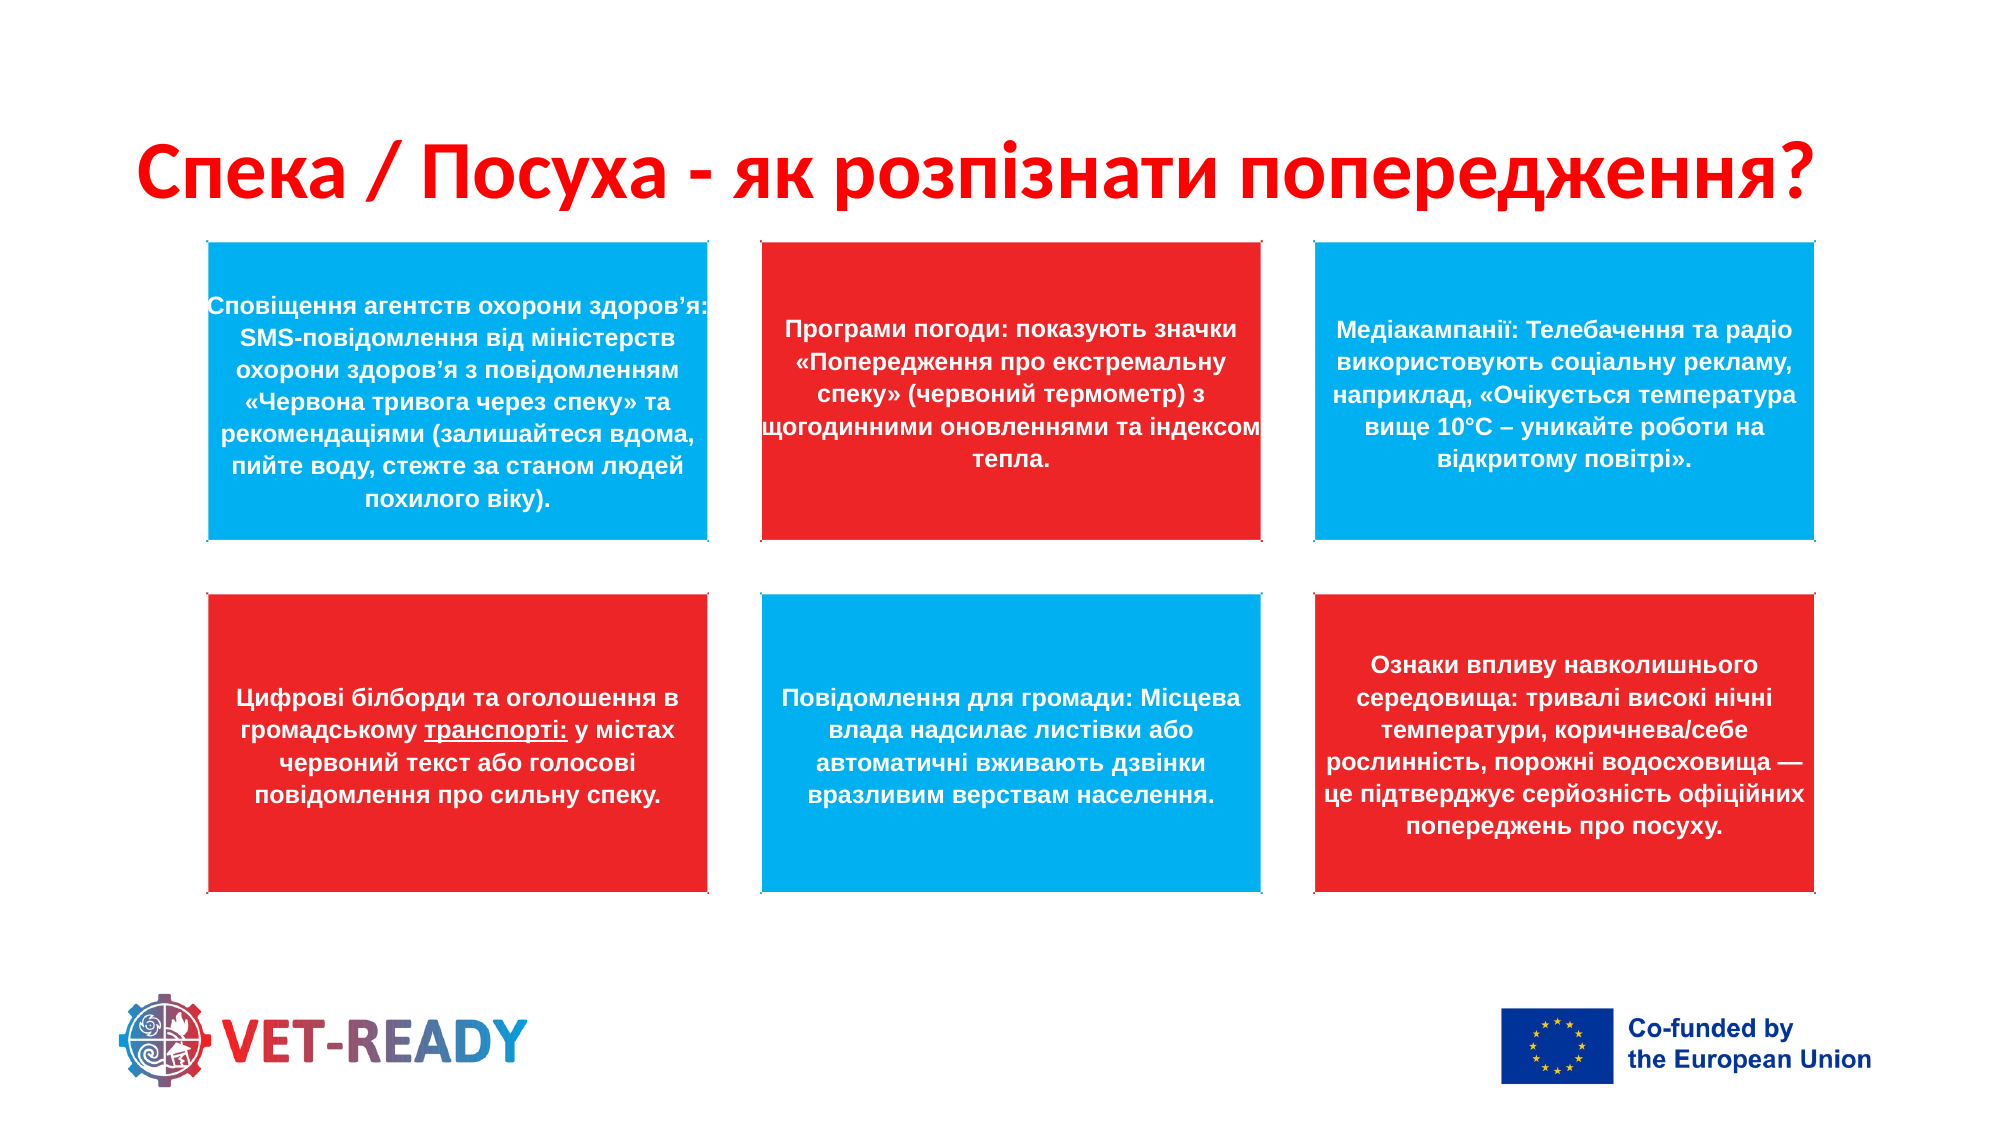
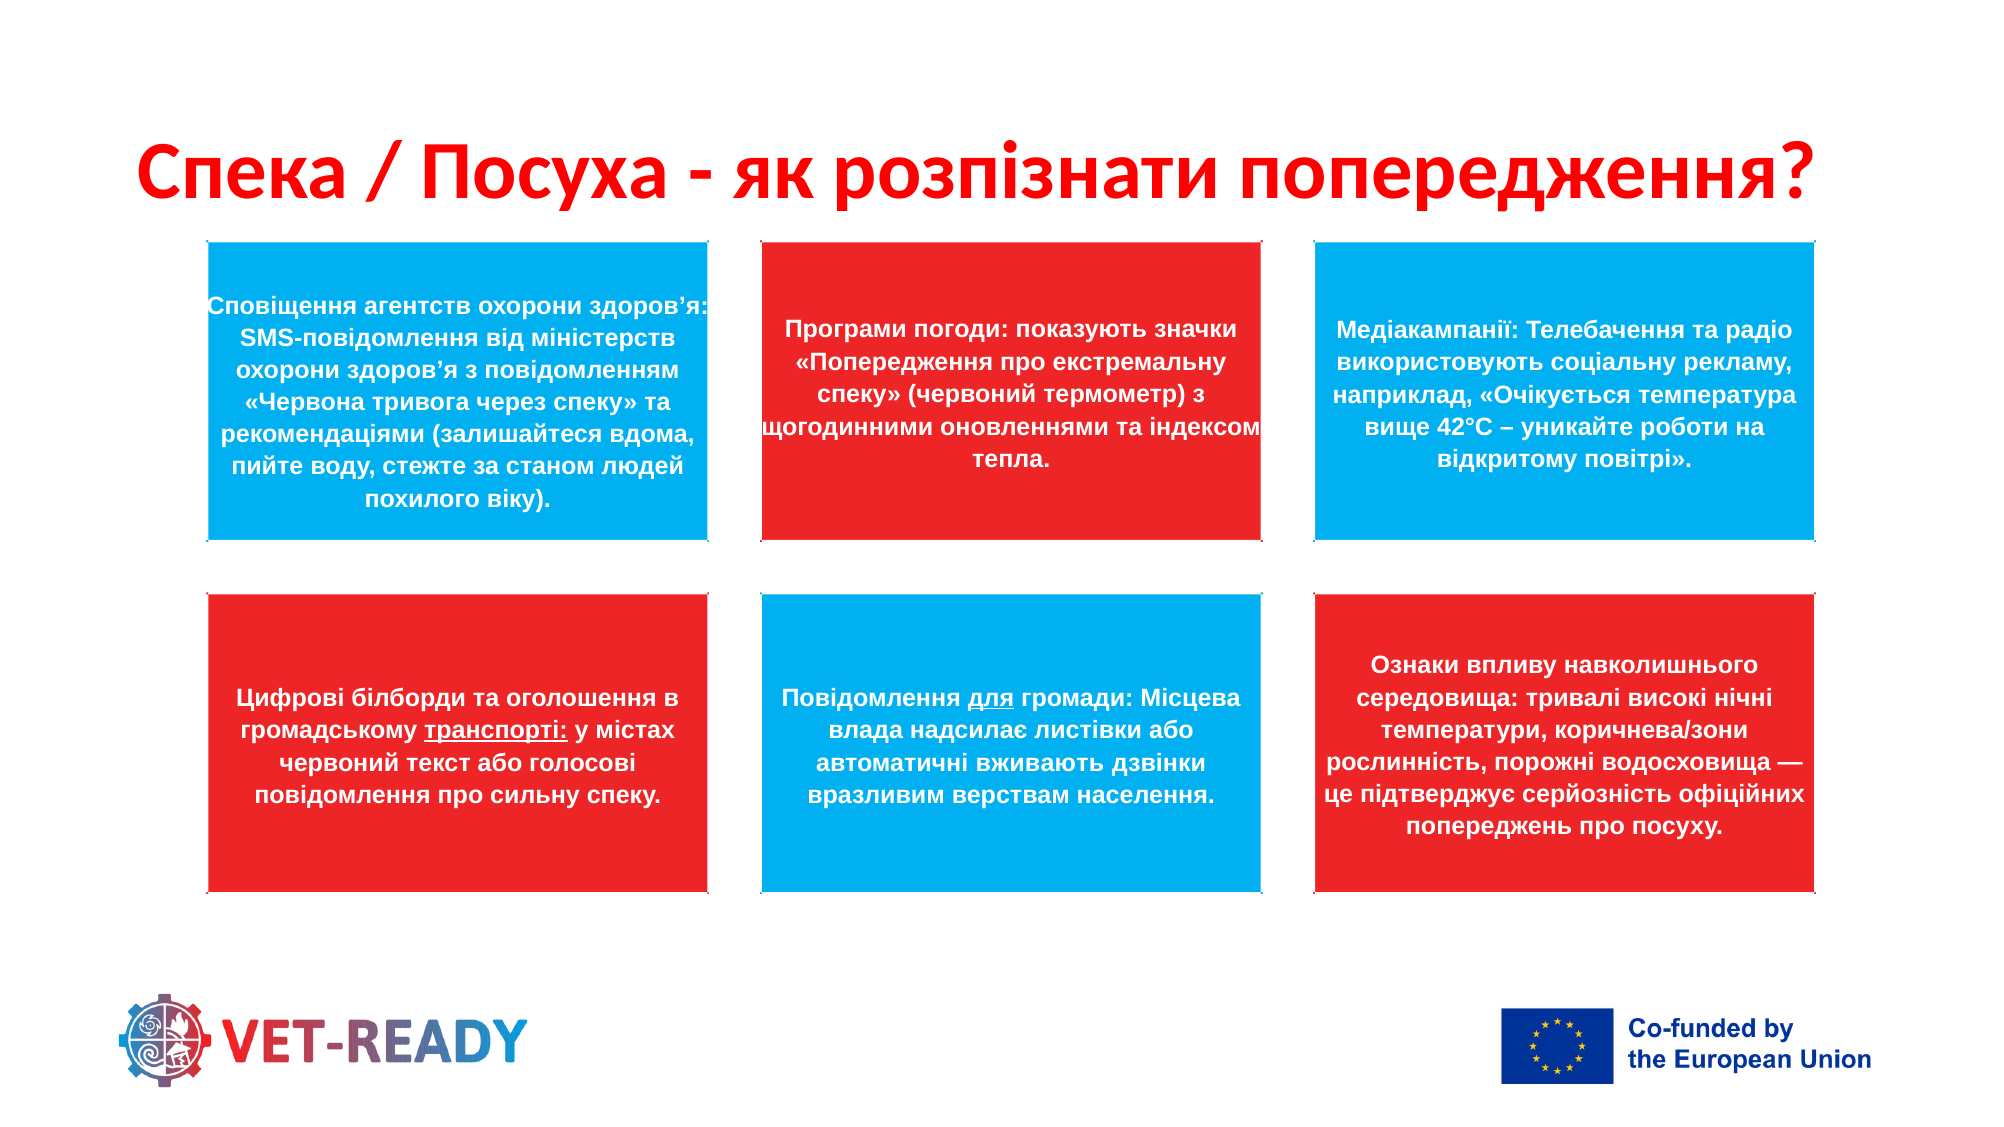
10°C: 10°C -> 42°C
для underline: none -> present
коричнева/себе: коричнева/себе -> коричнева/зони
